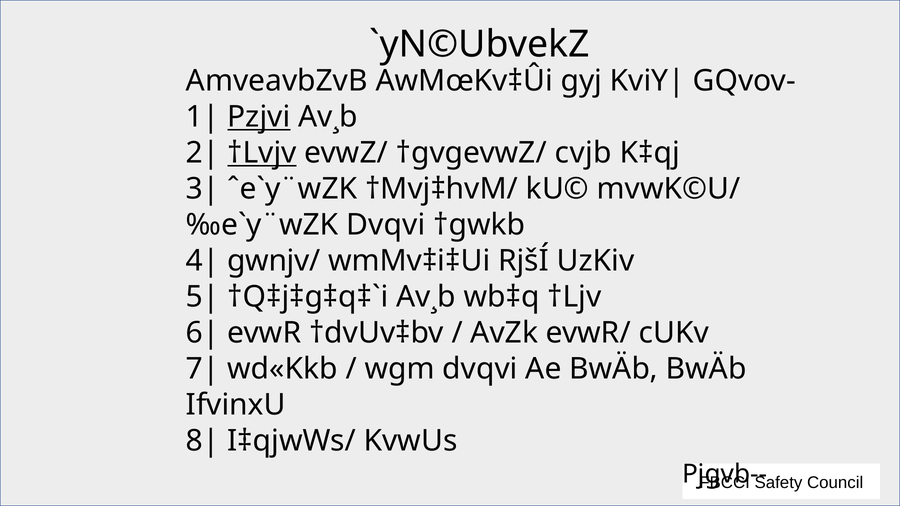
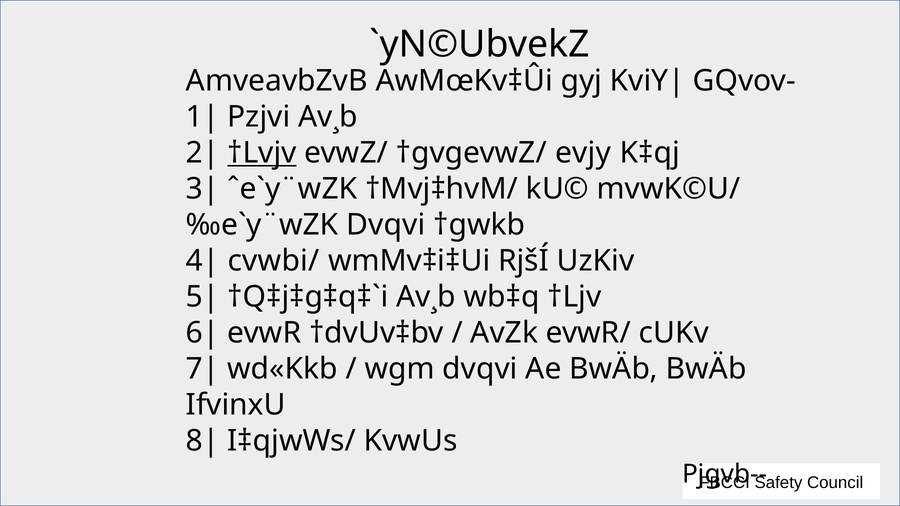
Pzjvi underline: present -> none
cvjb: cvjb -> evjy
gwnjv/: gwnjv/ -> cvwbi/
